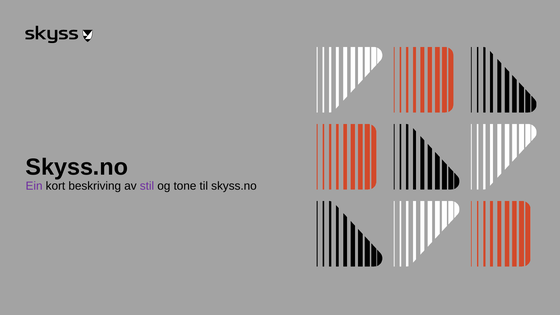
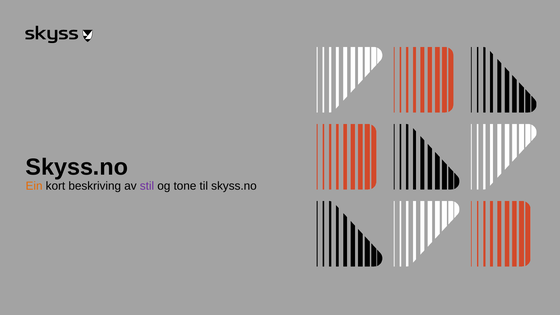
Ein colour: purple -> orange
